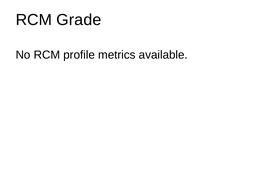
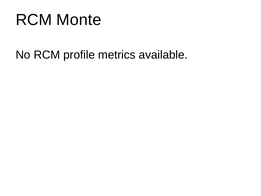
Grade: Grade -> Monte
